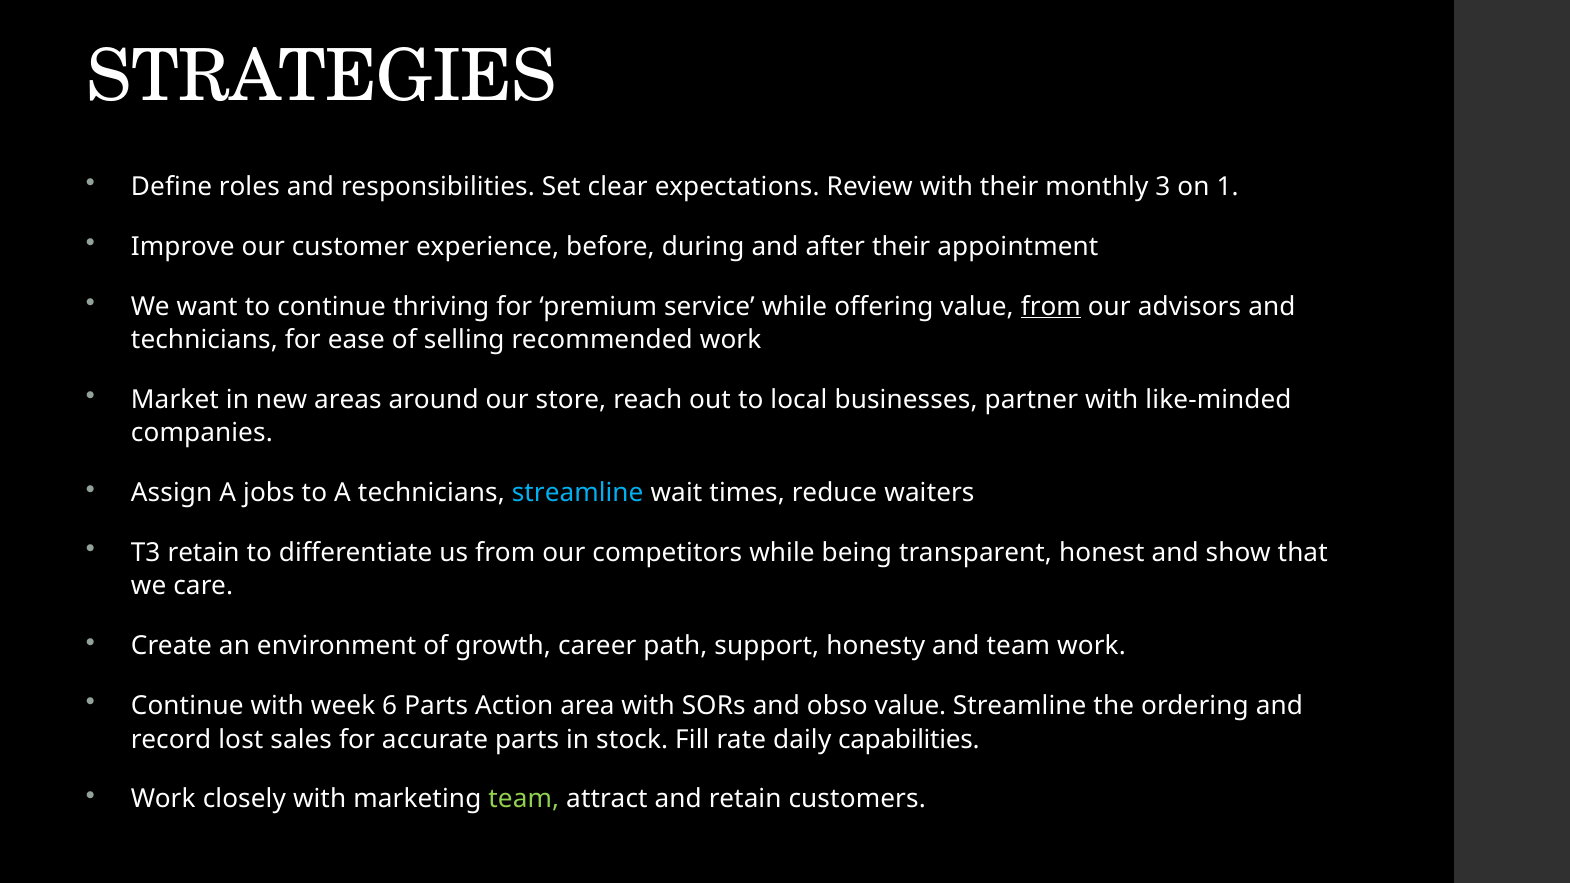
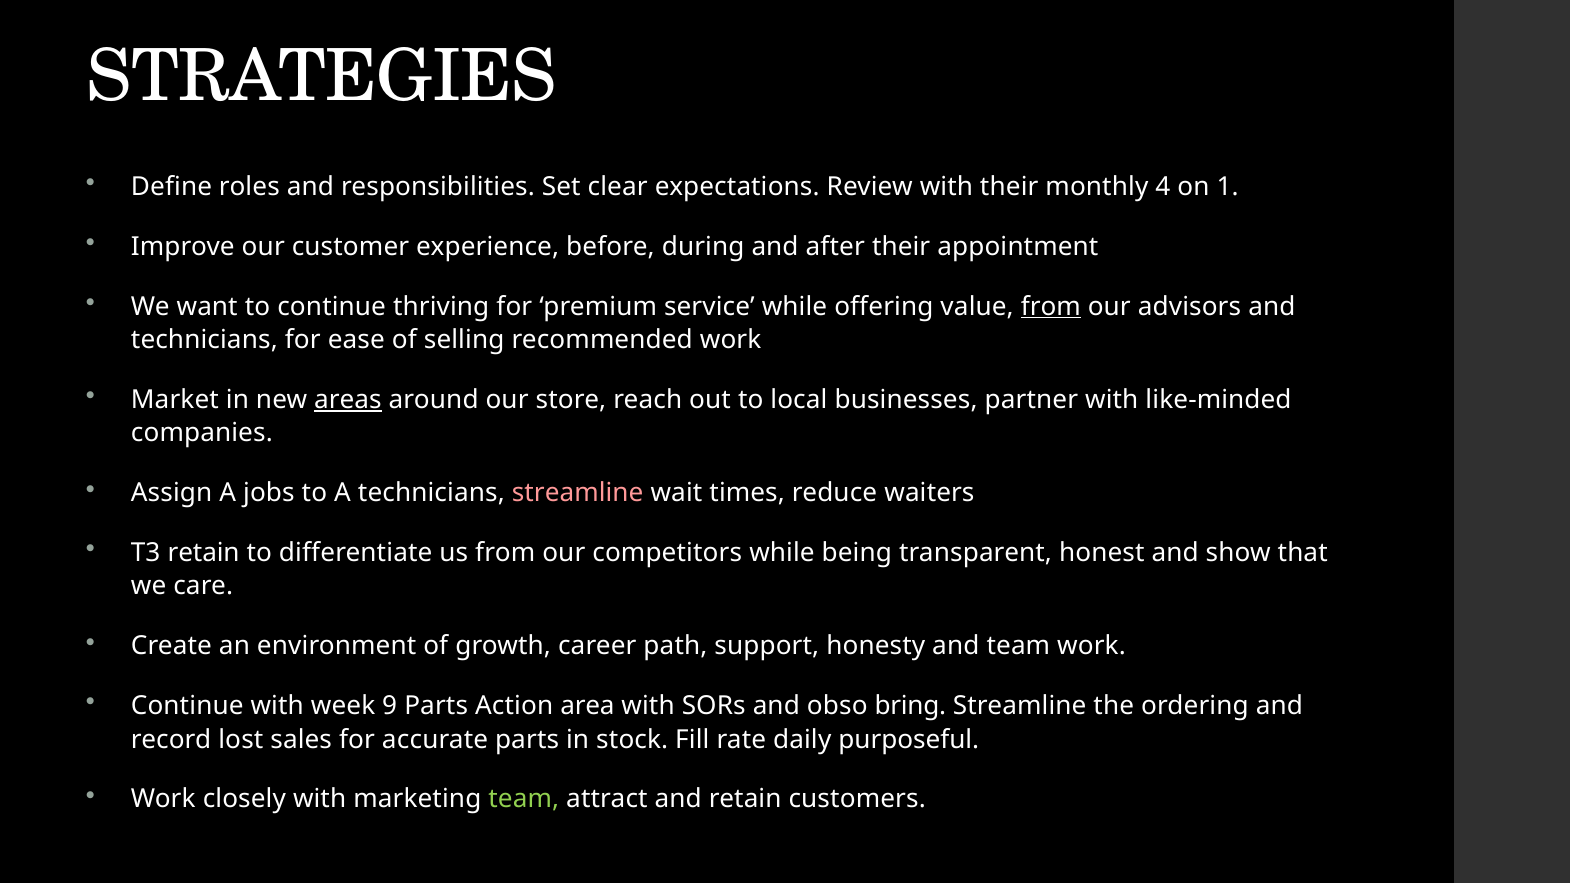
3: 3 -> 4
areas underline: none -> present
streamline at (578, 493) colour: light blue -> pink
6: 6 -> 9
obso value: value -> bring
capabilities: capabilities -> purposeful
